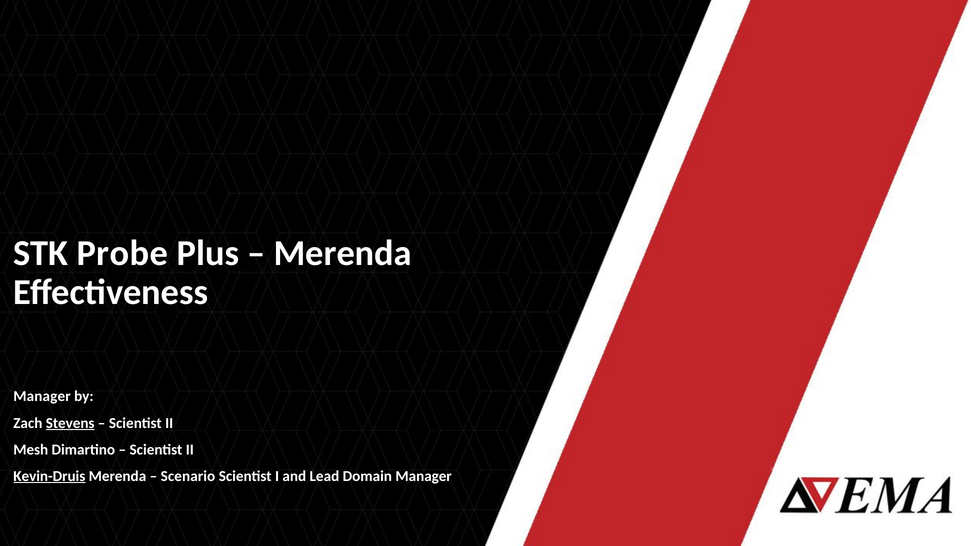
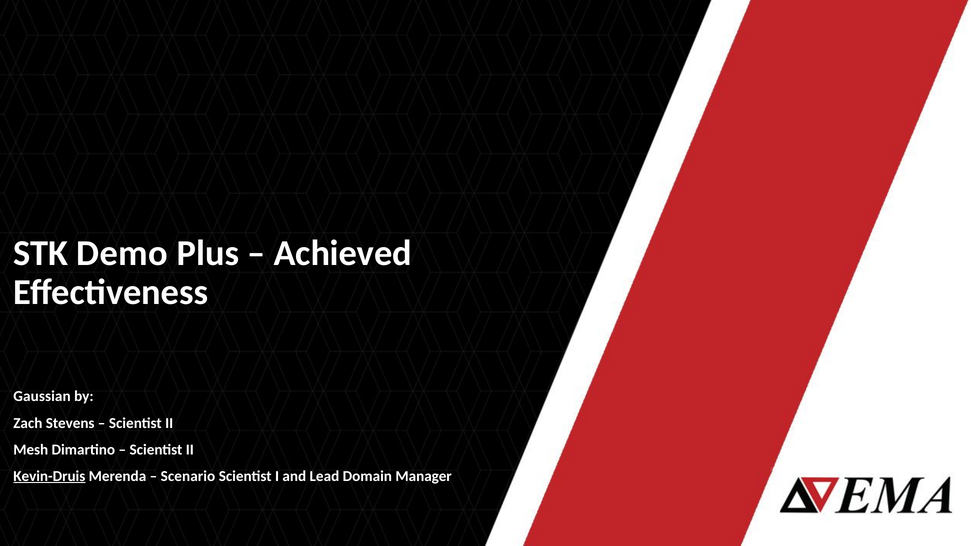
Probe: Probe -> Demo
Merenda at (343, 253): Merenda -> Achieved
Manager at (42, 397): Manager -> Gaussian
Stevens underline: present -> none
